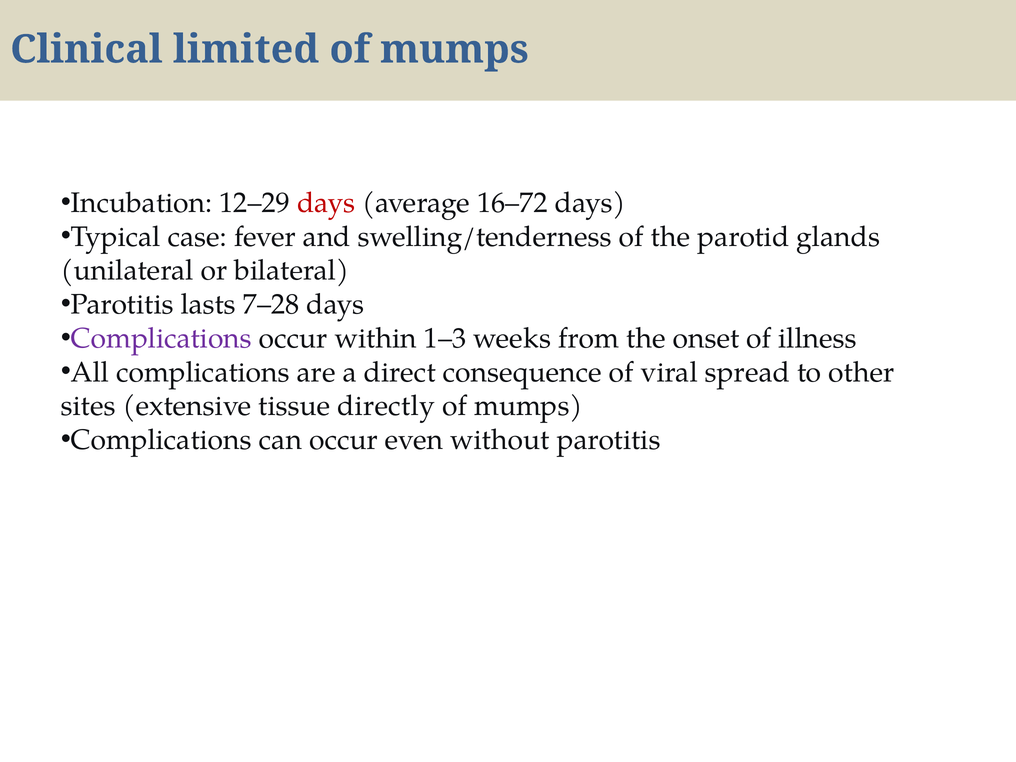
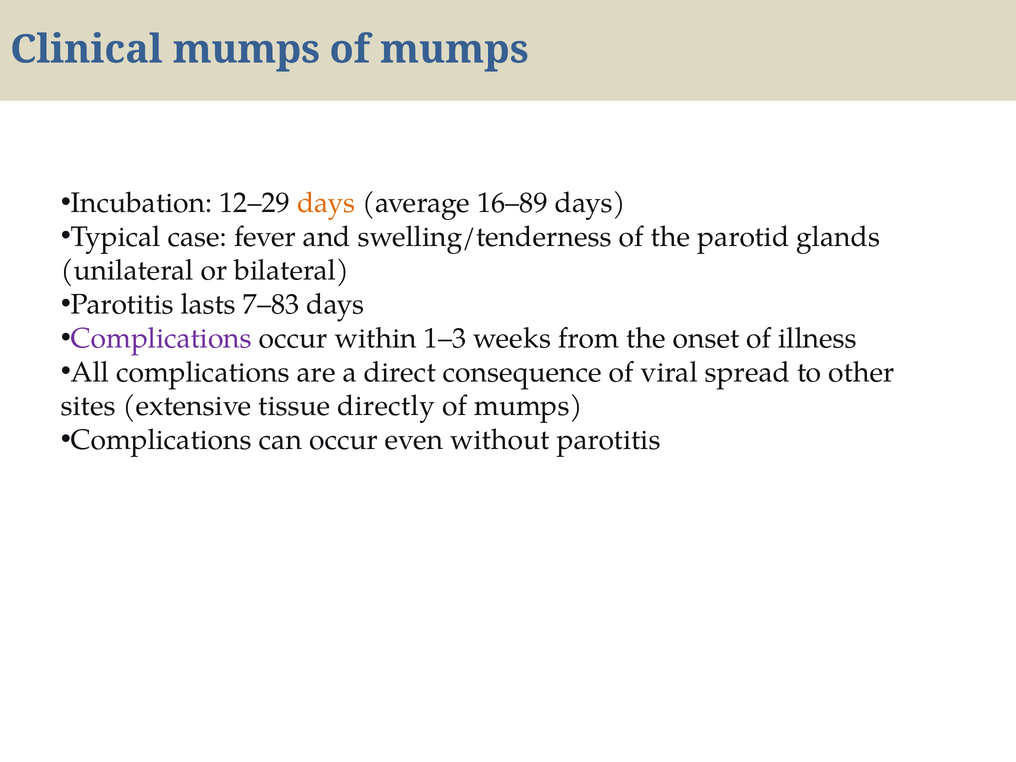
Clinical limited: limited -> mumps
days at (326, 203) colour: red -> orange
16–72: 16–72 -> 16–89
7–28: 7–28 -> 7–83
